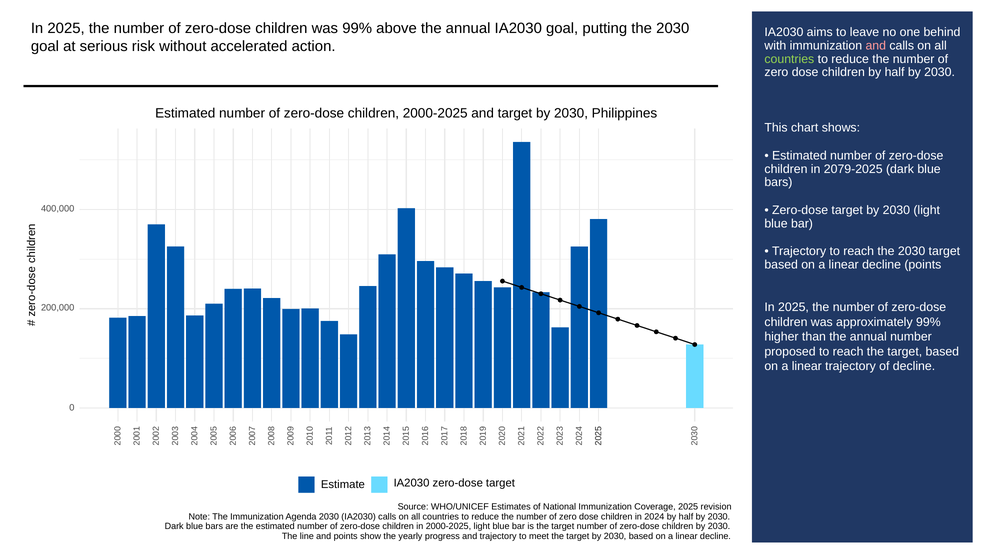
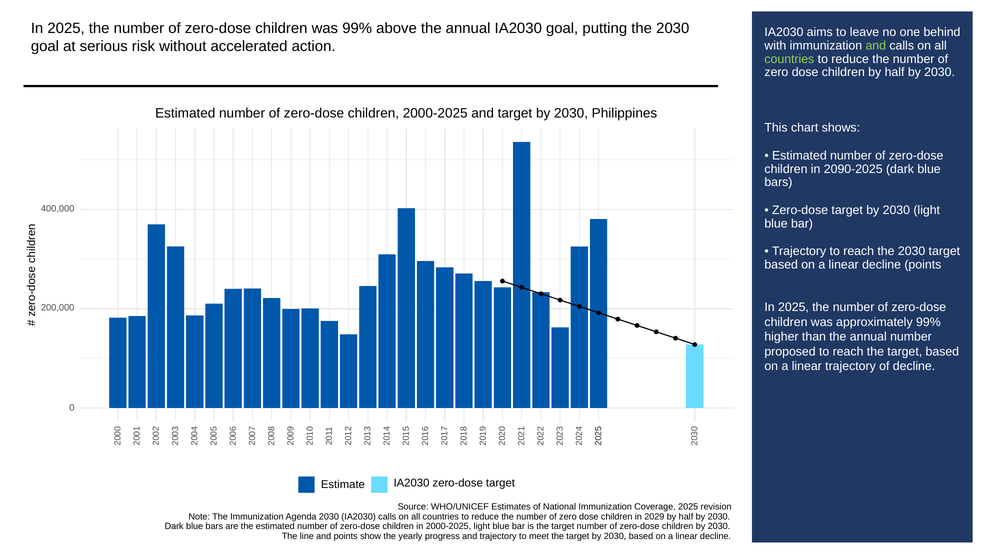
and at (876, 46) colour: pink -> light green
2079-2025: 2079-2025 -> 2090-2025
2024: 2024 -> 2029
